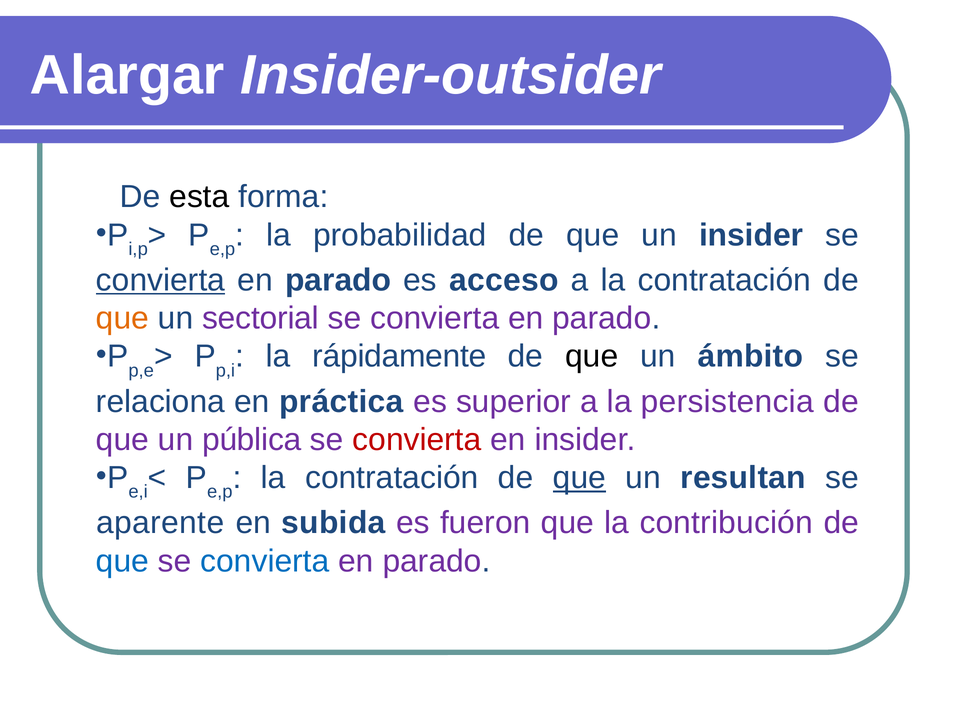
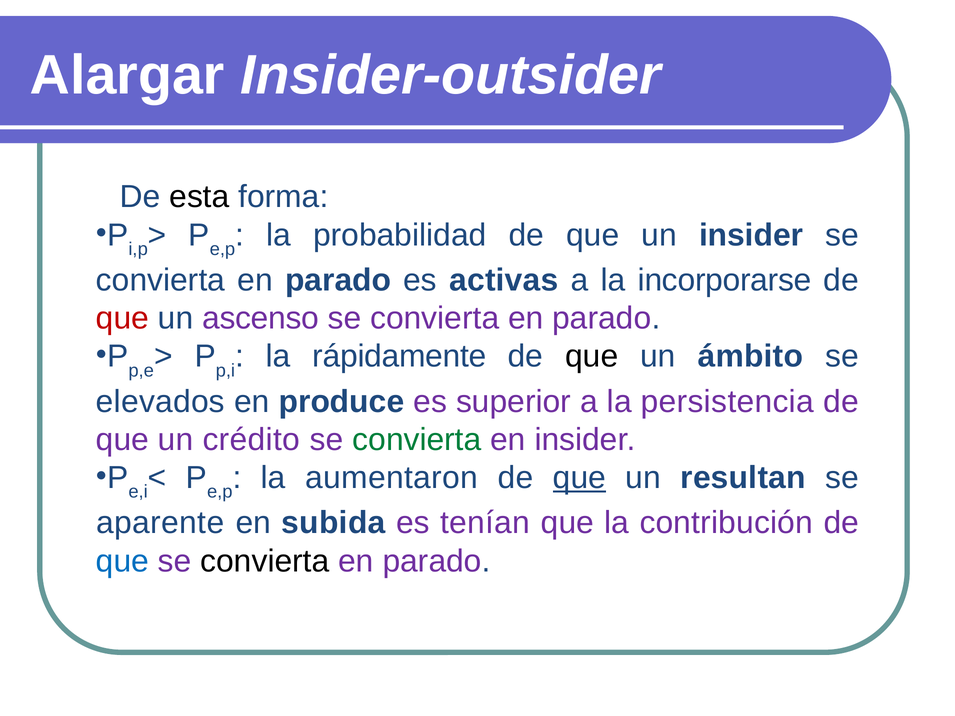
convierta at (161, 280) underline: present -> none
acceso: acceso -> activas
a la contratación: contratación -> incorporarse
que at (122, 318) colour: orange -> red
sectorial: sectorial -> ascenso
relaciona: relaciona -> elevados
práctica: práctica -> produce
pública: pública -> crédito
convierta at (417, 440) colour: red -> green
contratación at (392, 478): contratación -> aumentaron
fueron: fueron -> tenían
convierta at (265, 561) colour: blue -> black
